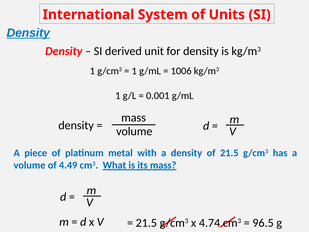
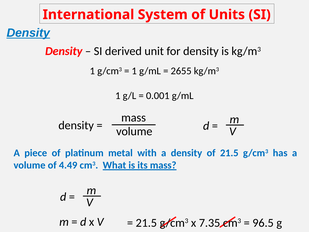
1006: 1006 -> 2655
4.74: 4.74 -> 7.35
